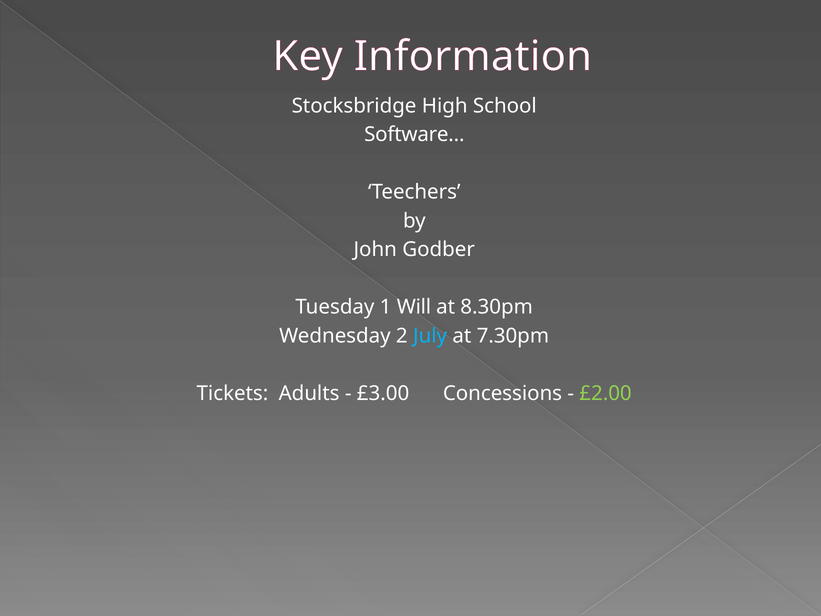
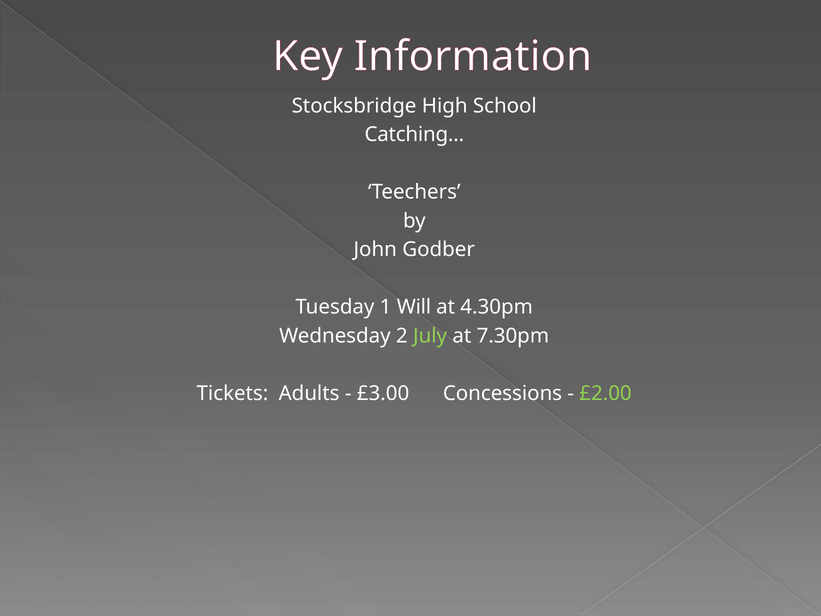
Software…: Software… -> Catching…
8.30pm: 8.30pm -> 4.30pm
July colour: light blue -> light green
